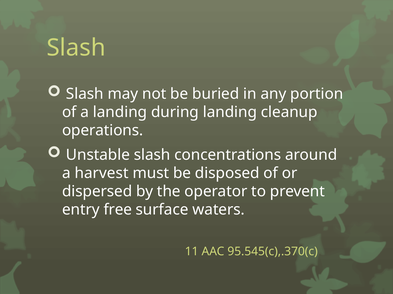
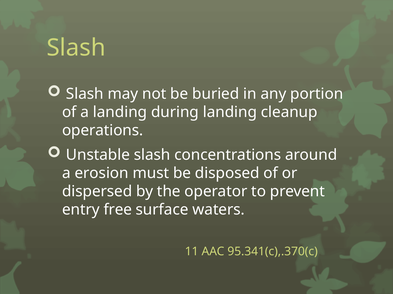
harvest: harvest -> erosion
95.545(c),.370(c: 95.545(c),.370(c -> 95.341(c),.370(c
